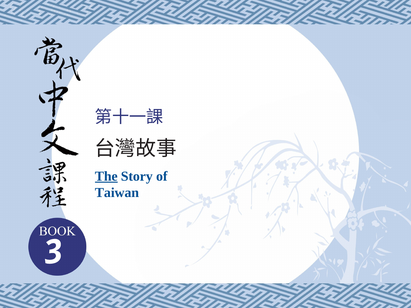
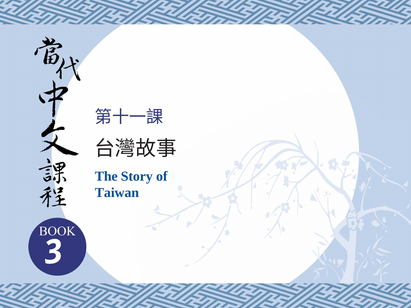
The underline: present -> none
